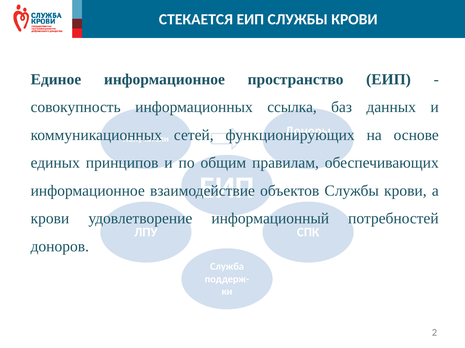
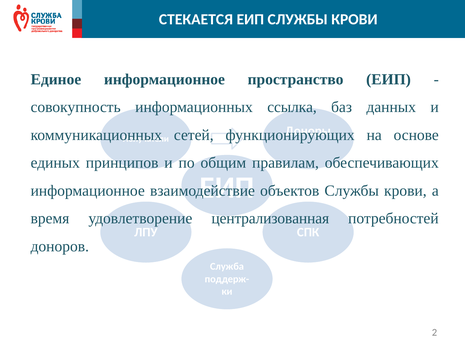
крови at (50, 219): крови -> время
информационный: информационный -> централизованная
